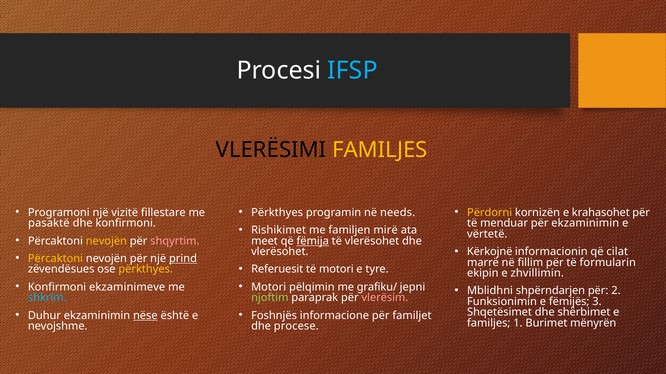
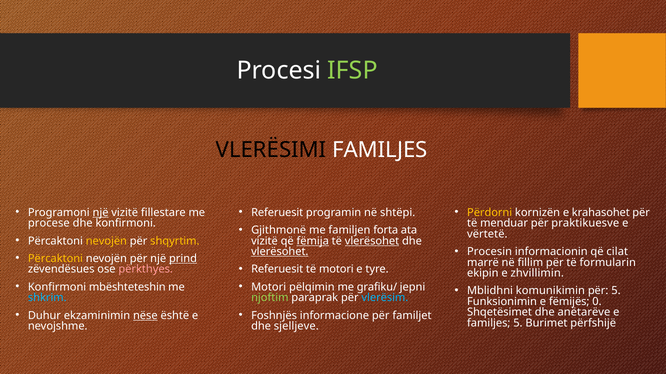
IFSP colour: light blue -> light green
FAMILJES at (380, 150) colour: yellow -> white
një at (101, 213) underline: none -> present
Përkthyes at (277, 213): Përkthyes -> Referuesit
needs: needs -> shtëpi
pasaktë: pasaktë -> procese
për ekzaminimin: ekzaminimin -> praktikuesve
Rishikimet: Rishikimet -> Gjithmonë
mirë: mirë -> forta
shqyrtim colour: pink -> yellow
meet at (264, 241): meet -> vizitë
vlerësohet at (372, 241) underline: none -> present
Kërkojnë: Kërkojnë -> Procesin
vlerësohet at (280, 252) underline: none -> present
përkthyes at (146, 270) colour: yellow -> pink
ekzaminimeve: ekzaminimeve -> mbështeteshin
shpërndarjen: shpërndarjen -> komunikimin
për 2: 2 -> 5
vlerësim colour: pink -> light blue
3: 3 -> 0
shërbimet: shërbimet -> anëtarëve
familjes 1: 1 -> 5
mënyrën: mënyrën -> përfshijë
procese: procese -> sjelljeve
